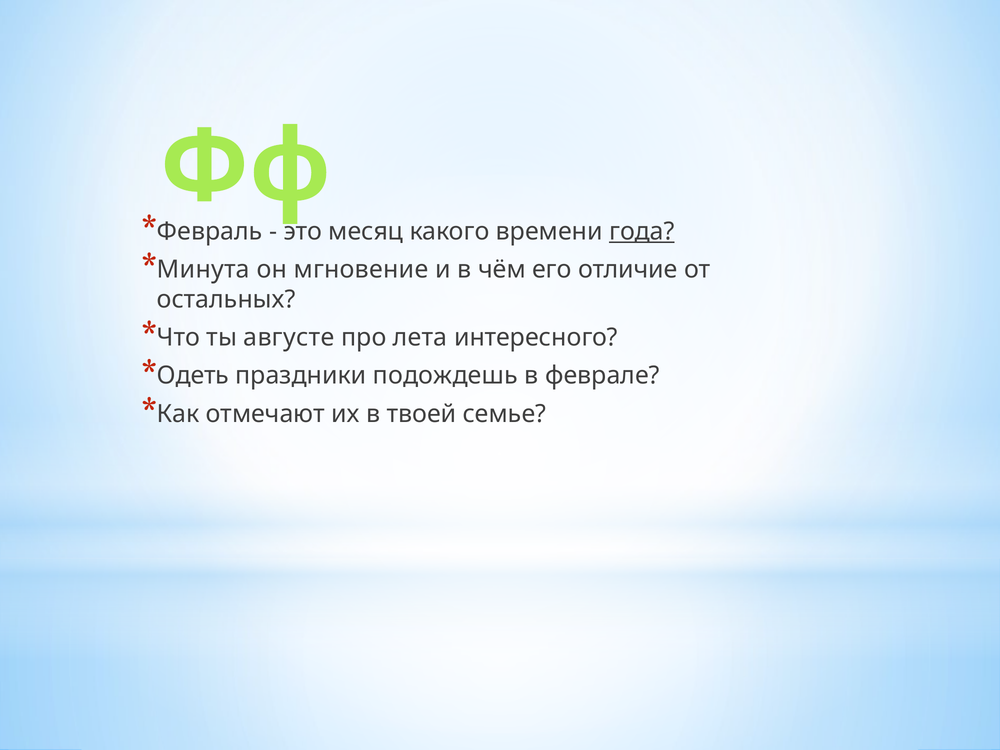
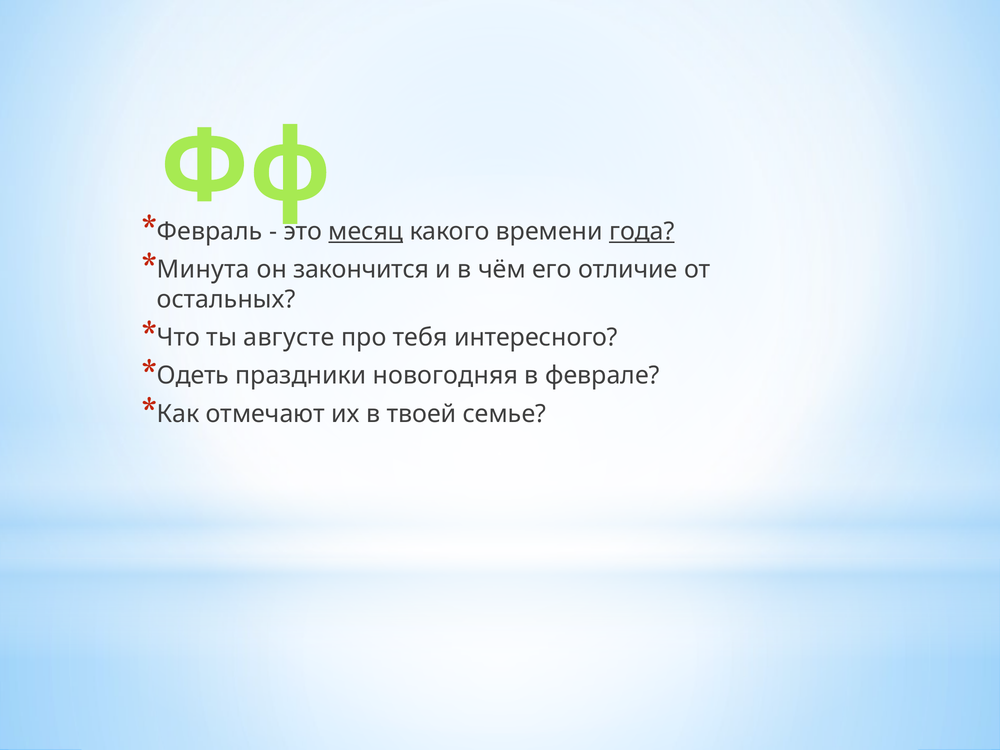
месяц underline: none -> present
мгновение: мгновение -> закончится
лета: лета -> тебя
подождешь: подождешь -> новогодняя
